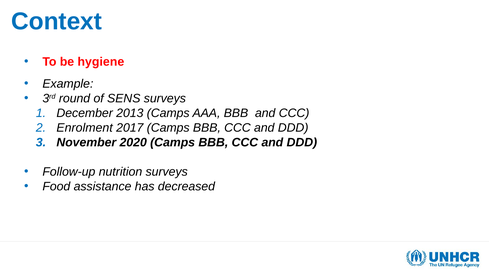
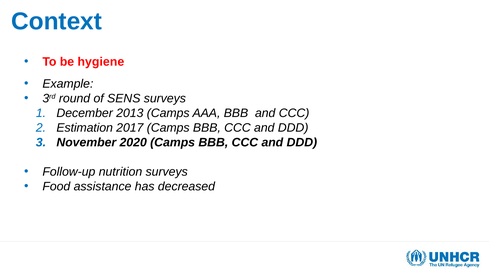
Enrolment: Enrolment -> Estimation
